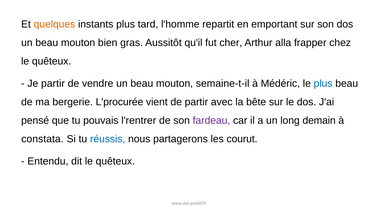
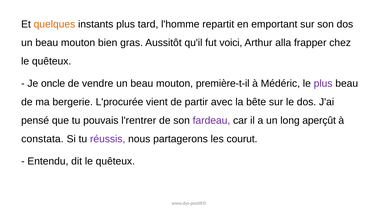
cher: cher -> voici
Je partir: partir -> oncle
semaine-t-il: semaine-t-il -> première-t-il
plus at (323, 83) colour: blue -> purple
demain: demain -> aperçût
réussis colour: blue -> purple
